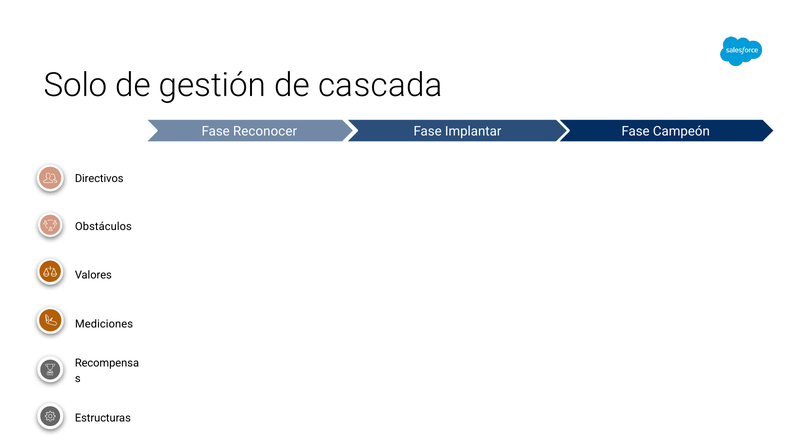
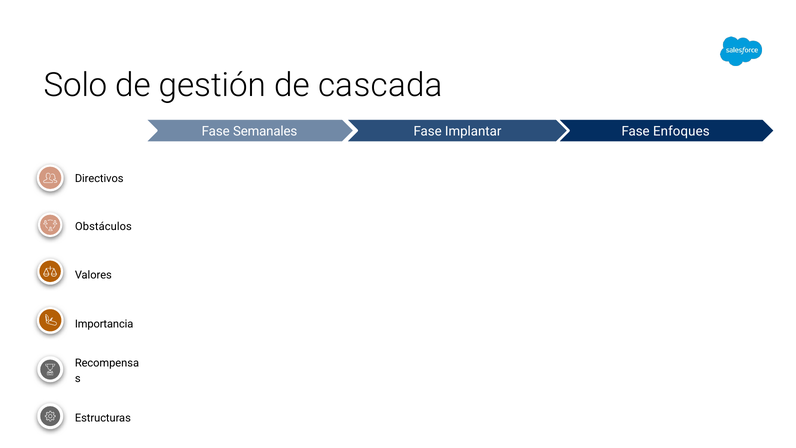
Reconocer: Reconocer -> Semanales
Campeón: Campeón -> Enfoques
Mediciones: Mediciones -> Importancia
